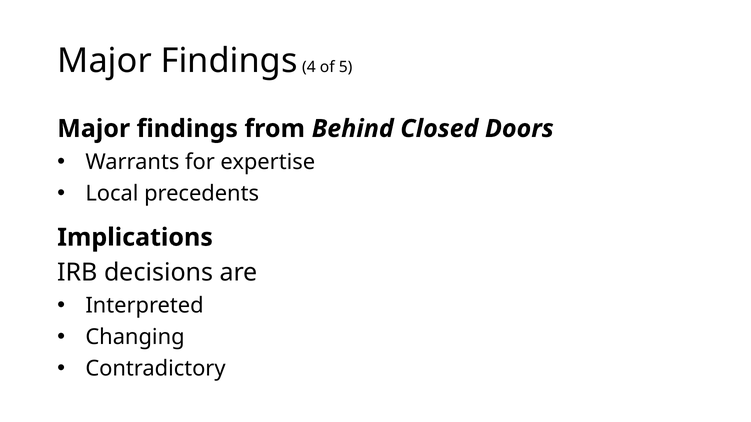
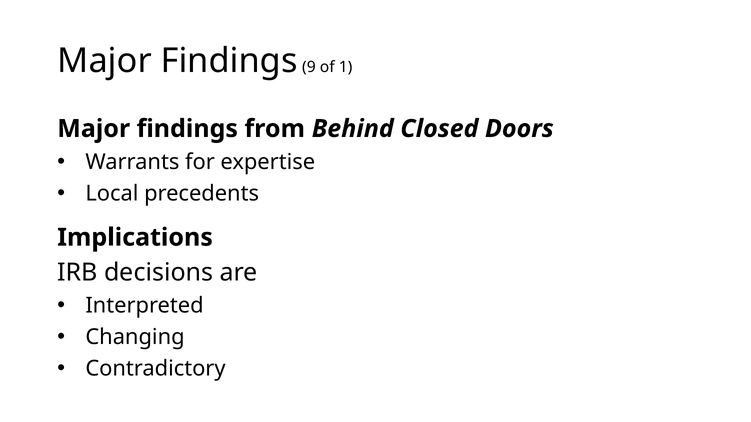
4: 4 -> 9
5: 5 -> 1
